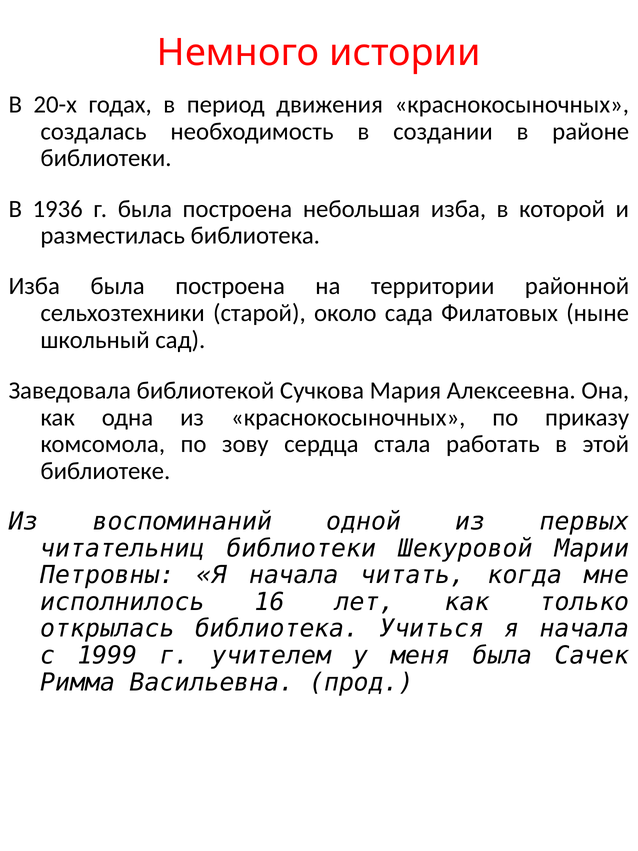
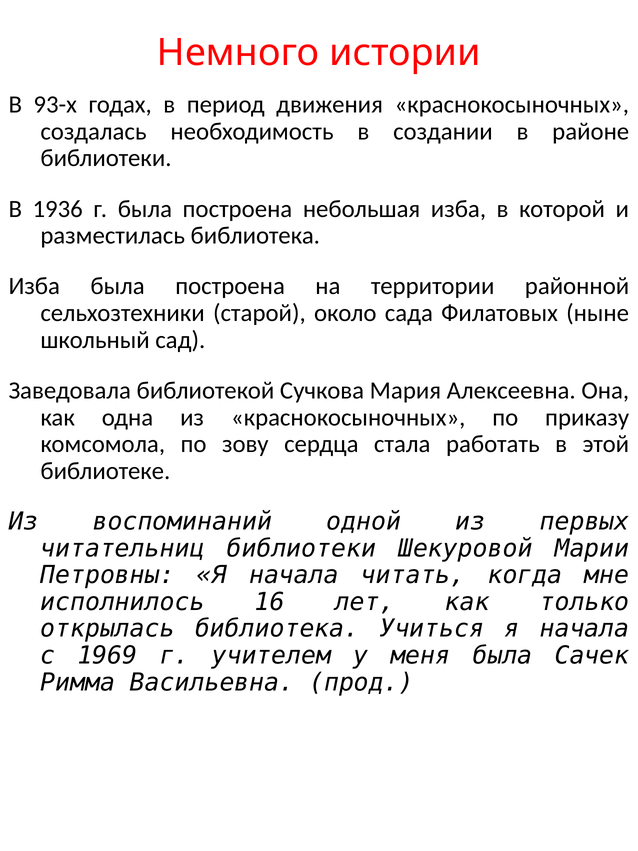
20-х: 20-х -> 93-х
1999: 1999 -> 1969
